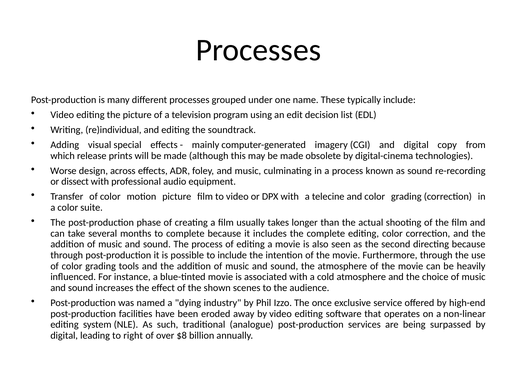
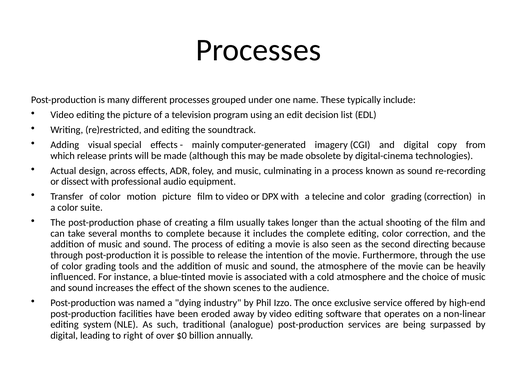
re)individual: re)individual -> re)restricted
Worse at (63, 171): Worse -> Actual
to include: include -> release
$8: $8 -> $0
